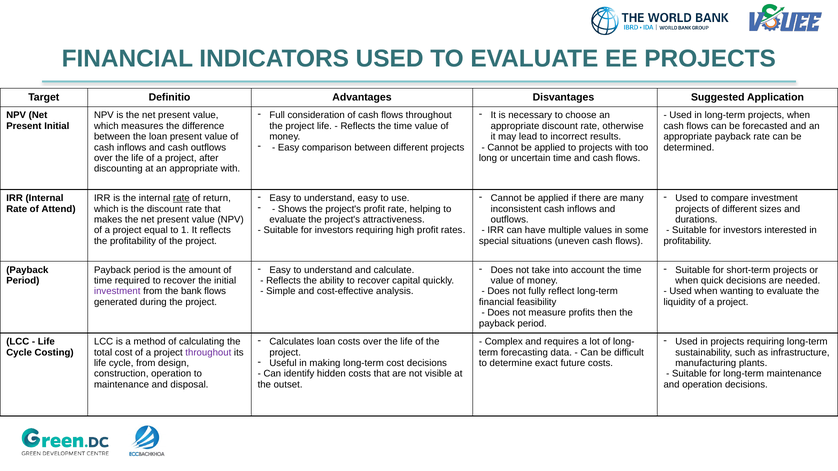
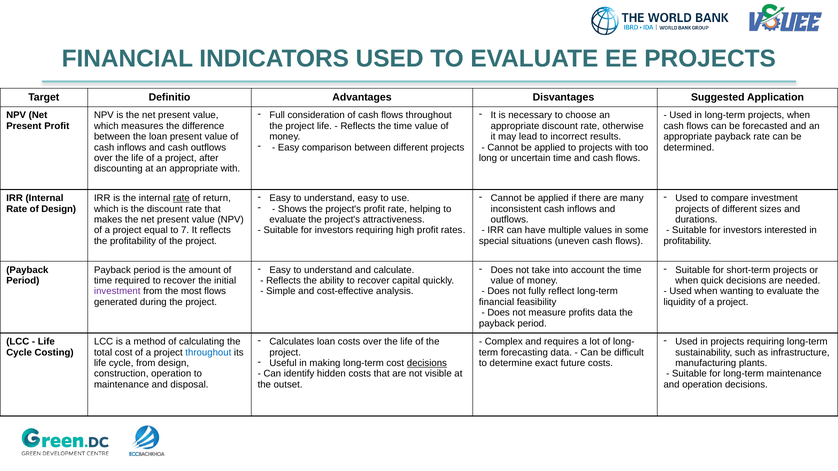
Present Initial: Initial -> Profit
of Attend: Attend -> Design
1: 1 -> 7
bank: bank -> most
profits then: then -> data
throughout at (208, 353) colour: purple -> blue
decisions at (427, 363) underline: none -> present
